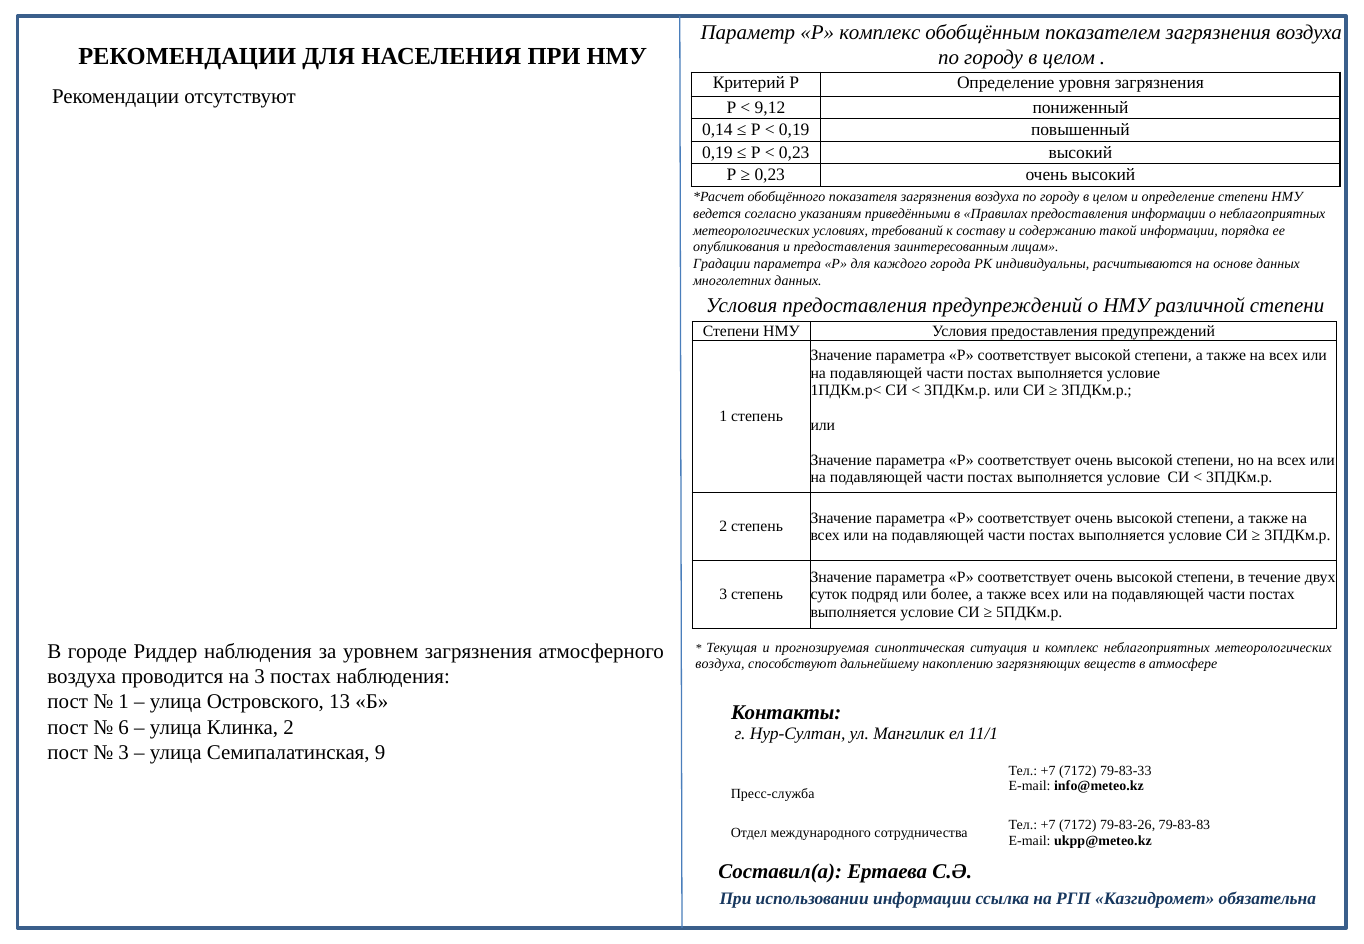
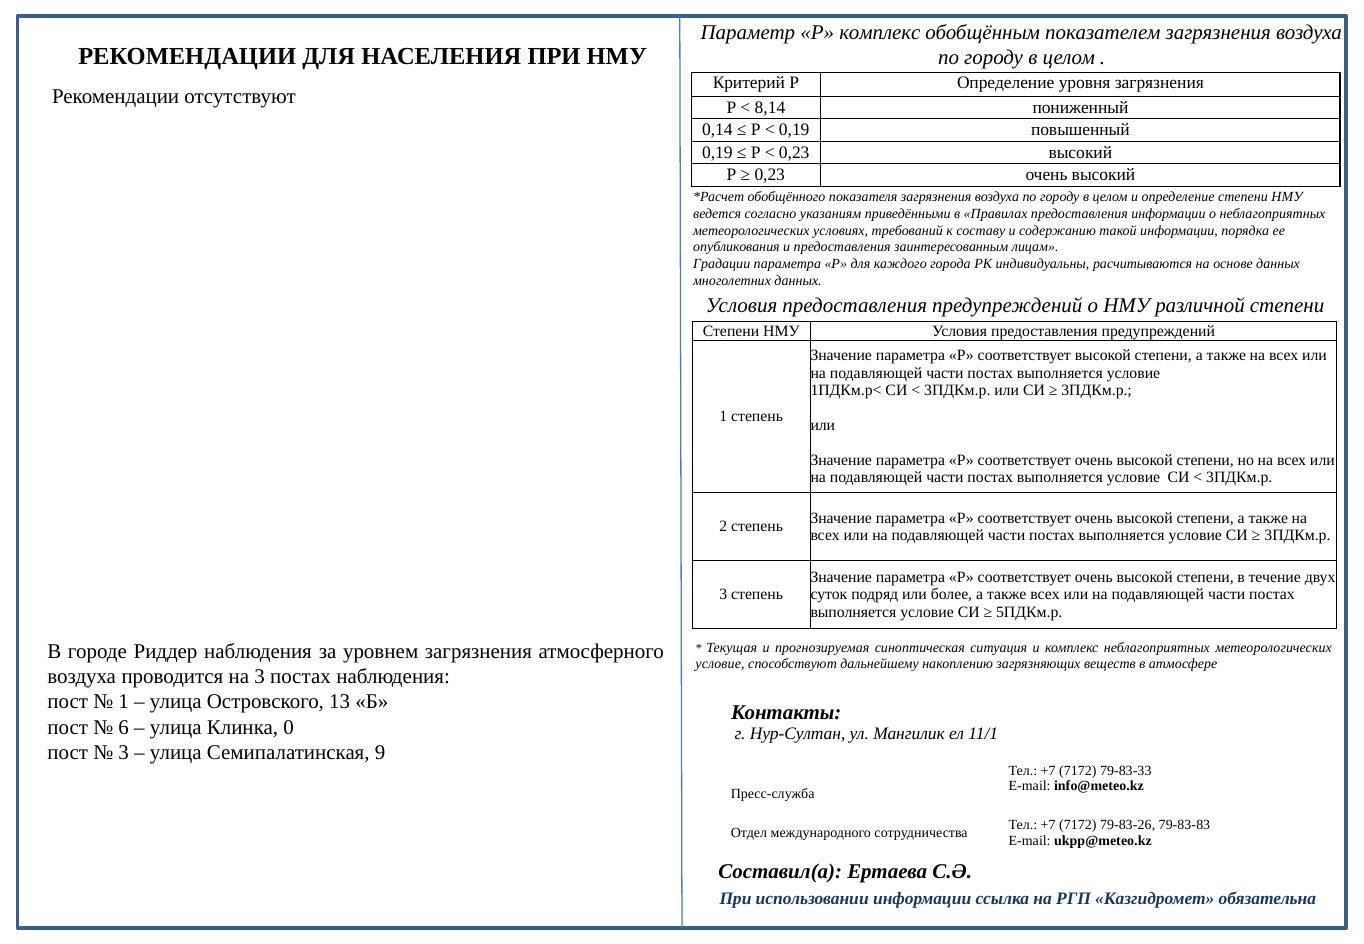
9,12: 9,12 -> 8,14
воздуха at (720, 664): воздуха -> условие
Клинка 2: 2 -> 0
